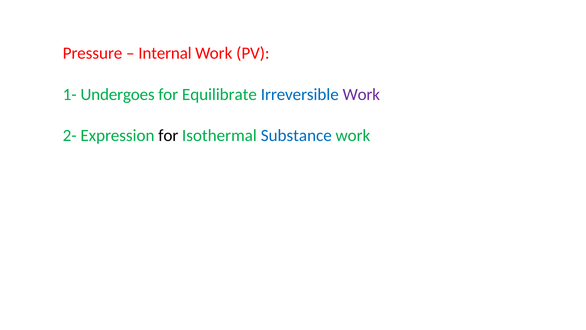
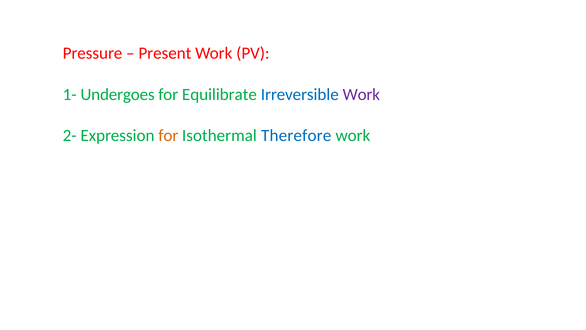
Internal: Internal -> Present
for at (168, 135) colour: black -> orange
Substance: Substance -> Therefore
